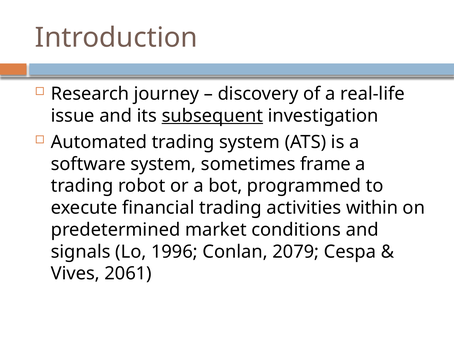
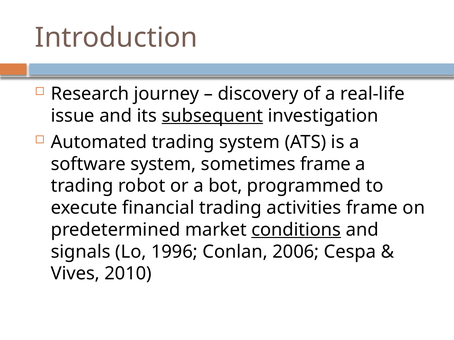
activities within: within -> frame
conditions underline: none -> present
2079: 2079 -> 2006
2061: 2061 -> 2010
